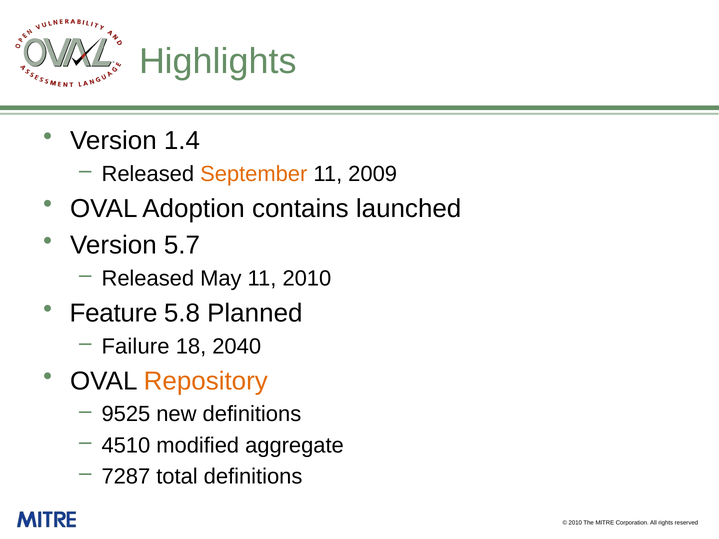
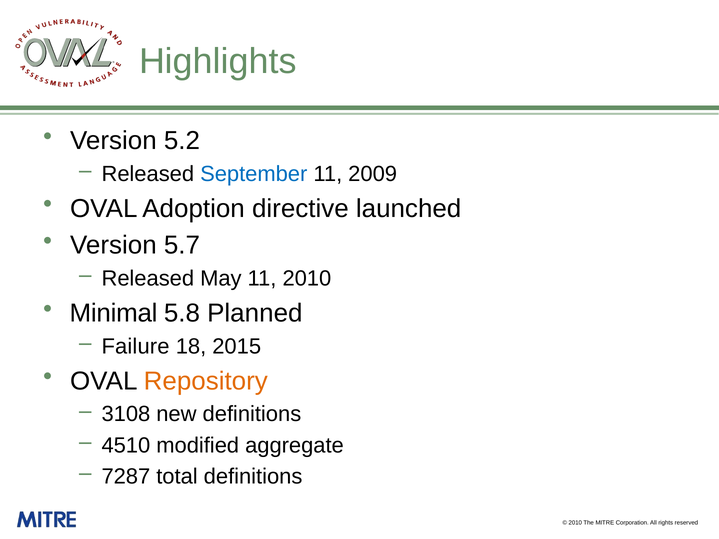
1.4: 1.4 -> 5.2
September colour: orange -> blue
contains: contains -> directive
Feature: Feature -> Minimal
2040: 2040 -> 2015
9525: 9525 -> 3108
